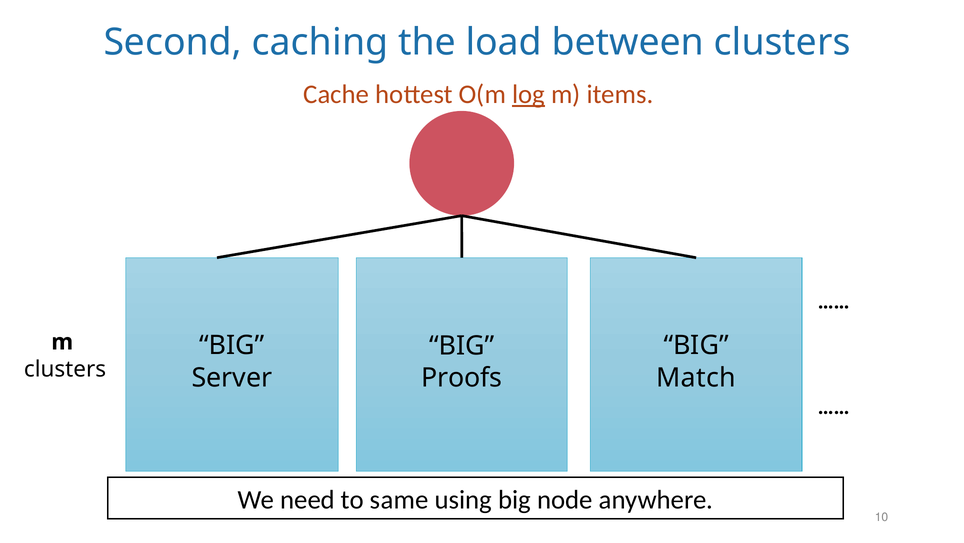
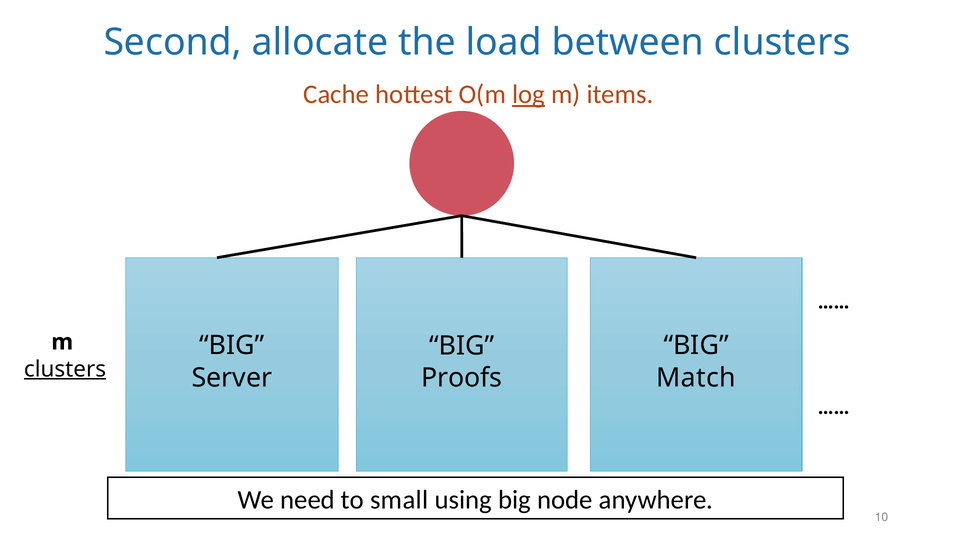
caching: caching -> allocate
clusters at (65, 369) underline: none -> present
same: same -> small
